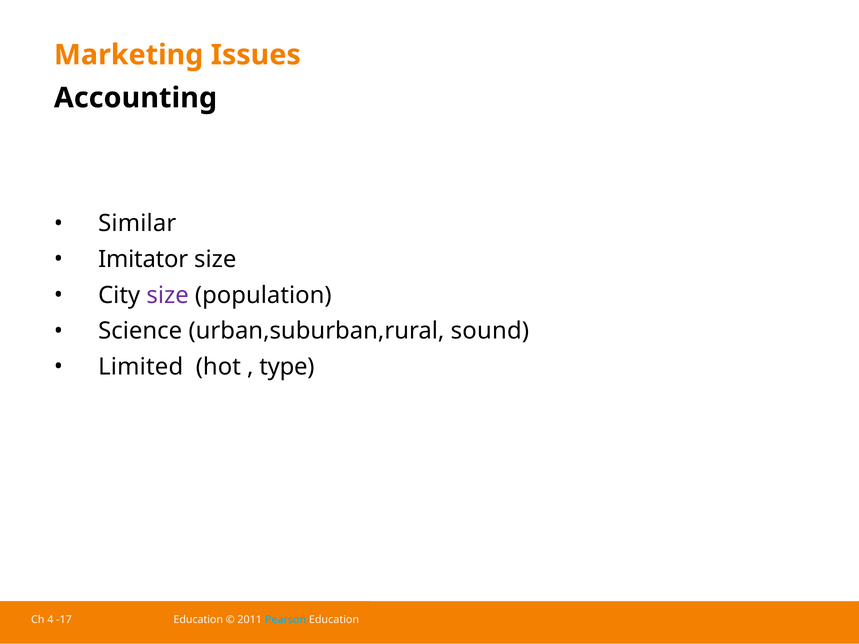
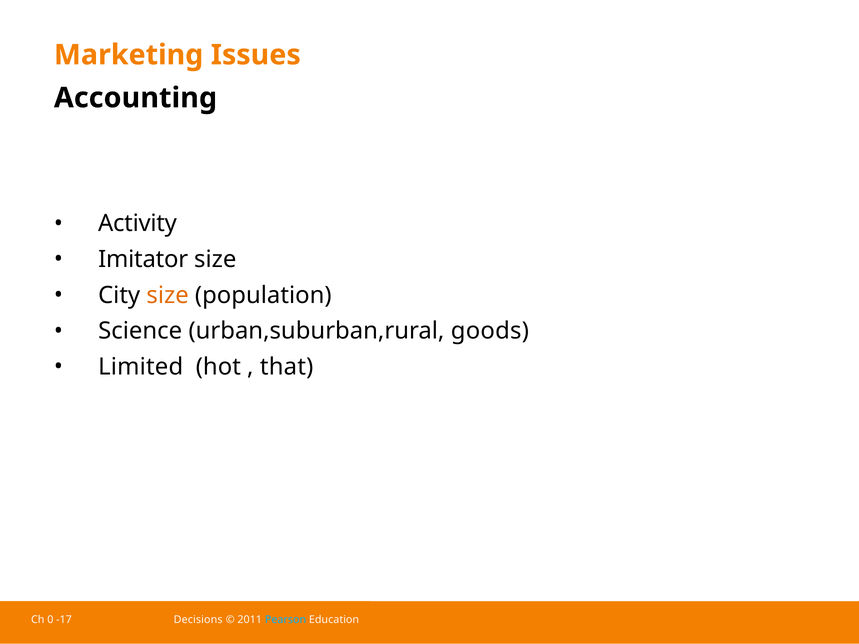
Similar: Similar -> Activity
size at (168, 295) colour: purple -> orange
sound: sound -> goods
type: type -> that
4: 4 -> 0
-17 Education: Education -> Decisions
